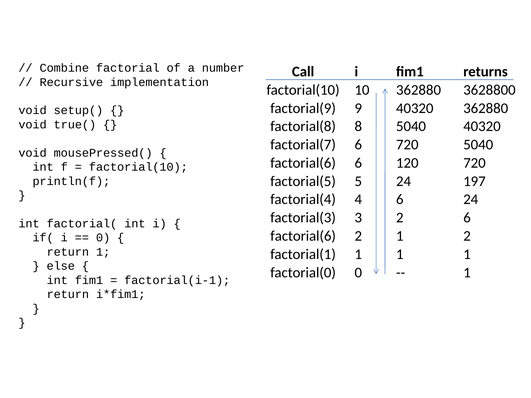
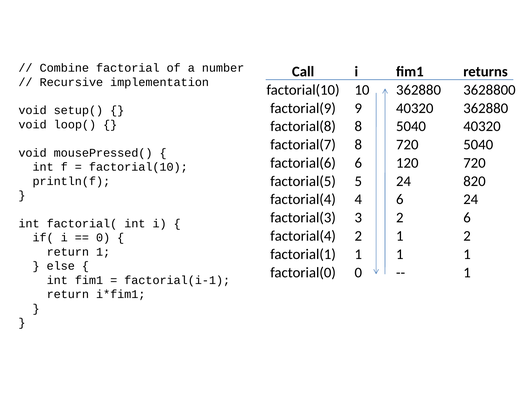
true(: true( -> loop(
factorial(7 6: 6 -> 8
197: 197 -> 820
factorial(6 at (303, 236): factorial(6 -> factorial(4
